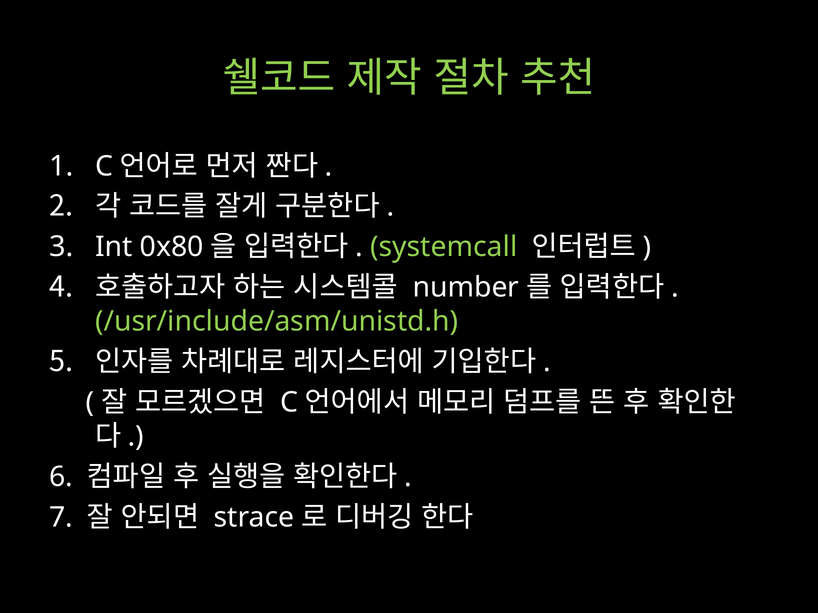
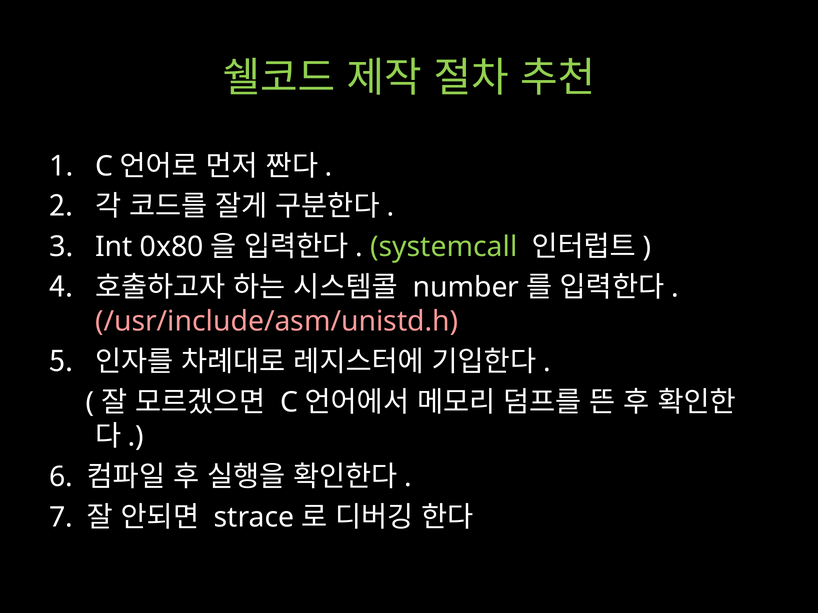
/usr/include/asm/unistd.h colour: light green -> pink
